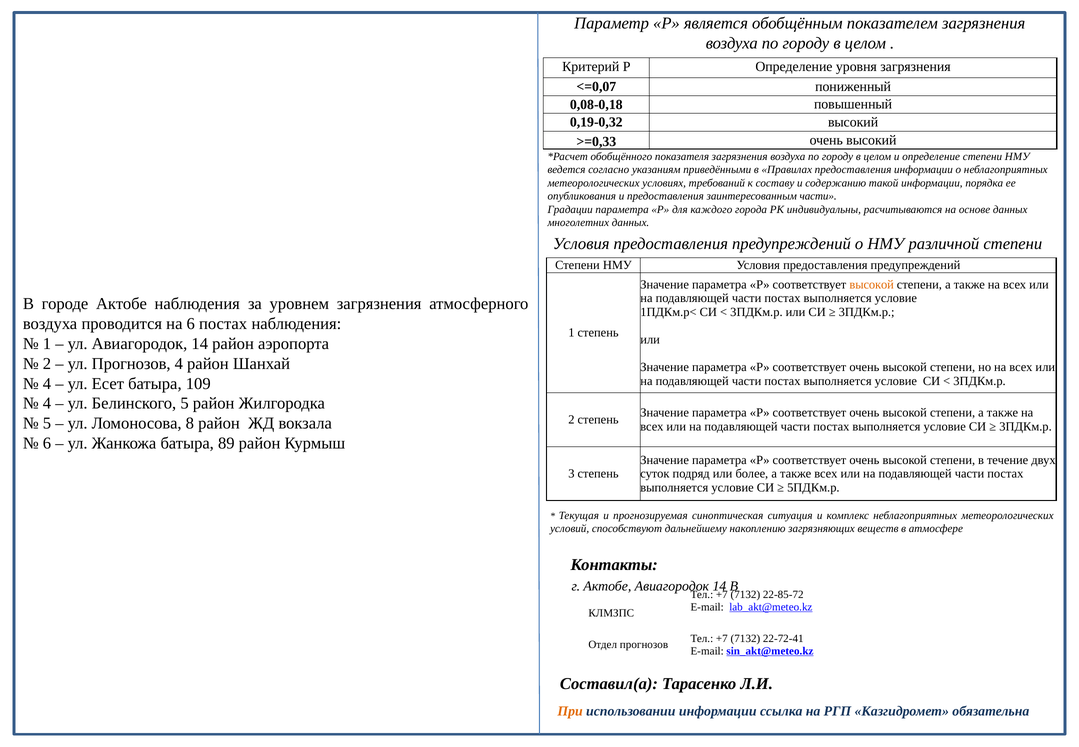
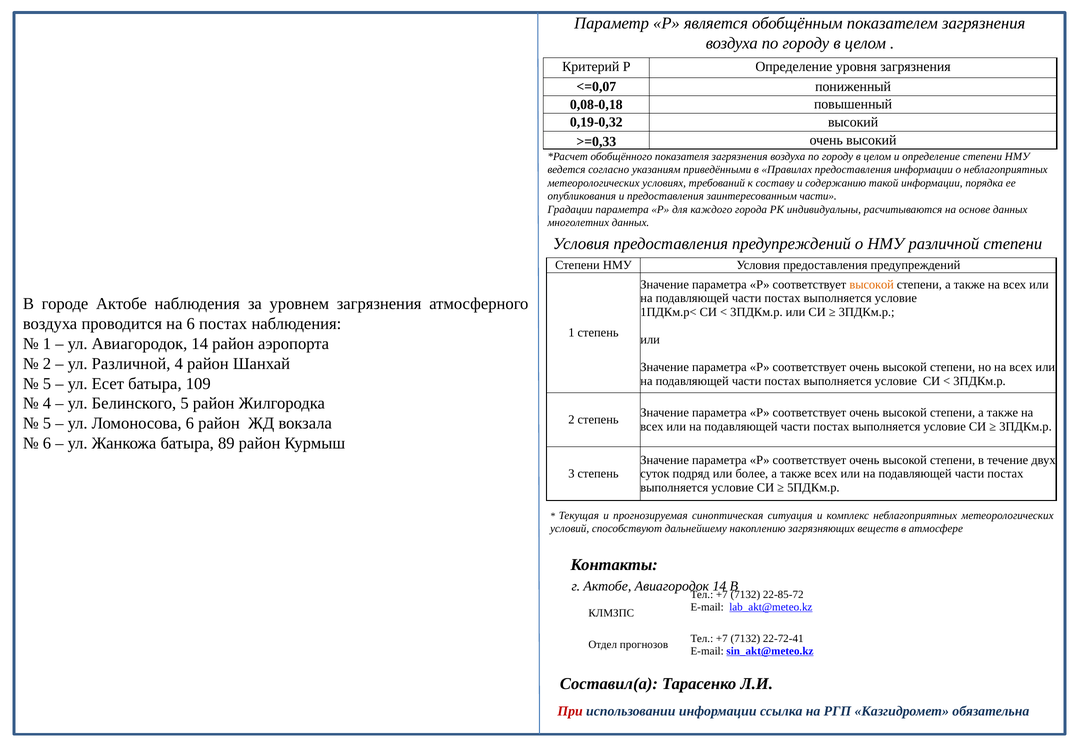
ул Прогнозов: Прогнозов -> Различной
4 at (47, 384): 4 -> 5
Ломоносова 8: 8 -> 6
При colour: orange -> red
